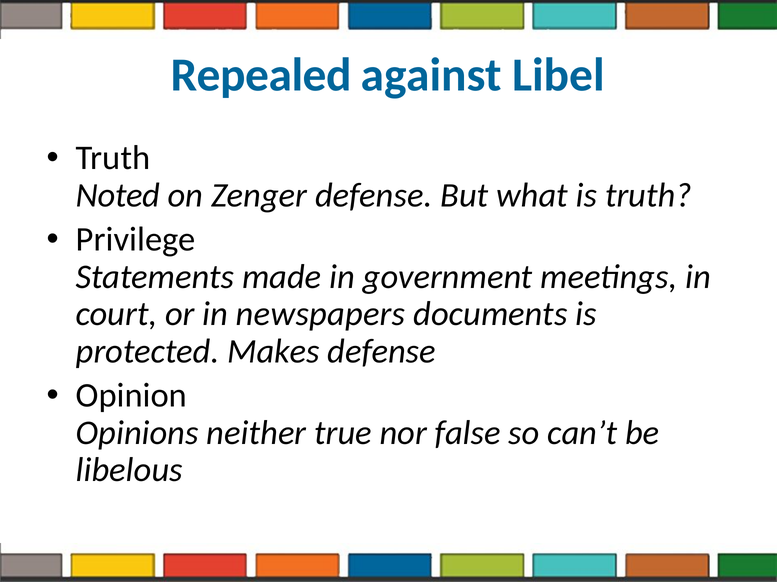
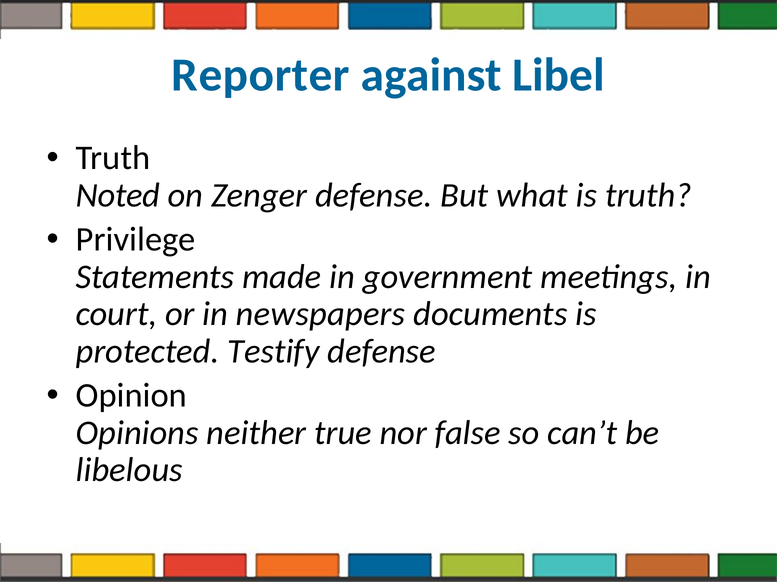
Repealed: Repealed -> Reporter
Makes: Makes -> Testify
